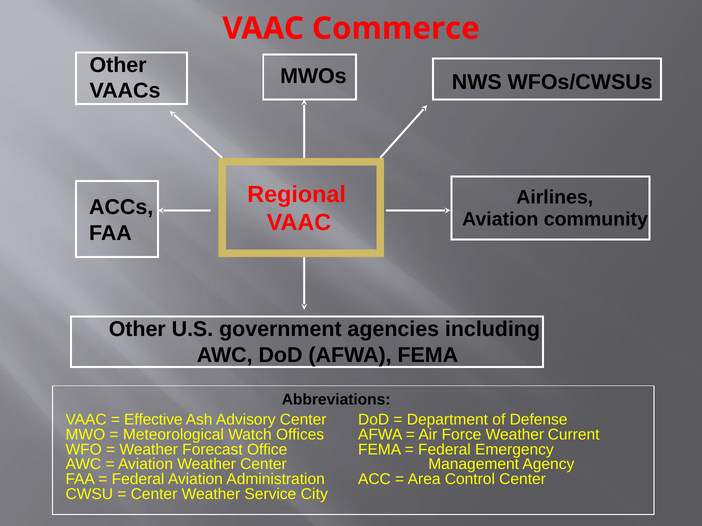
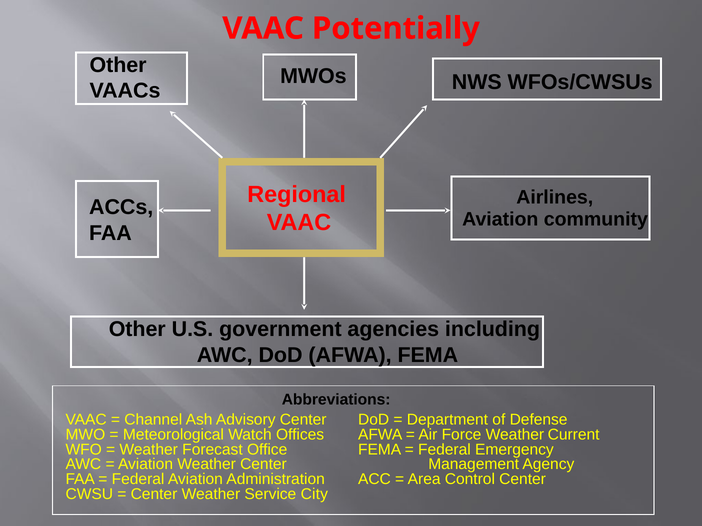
Commerce: Commerce -> Potentially
Effective: Effective -> Channel
